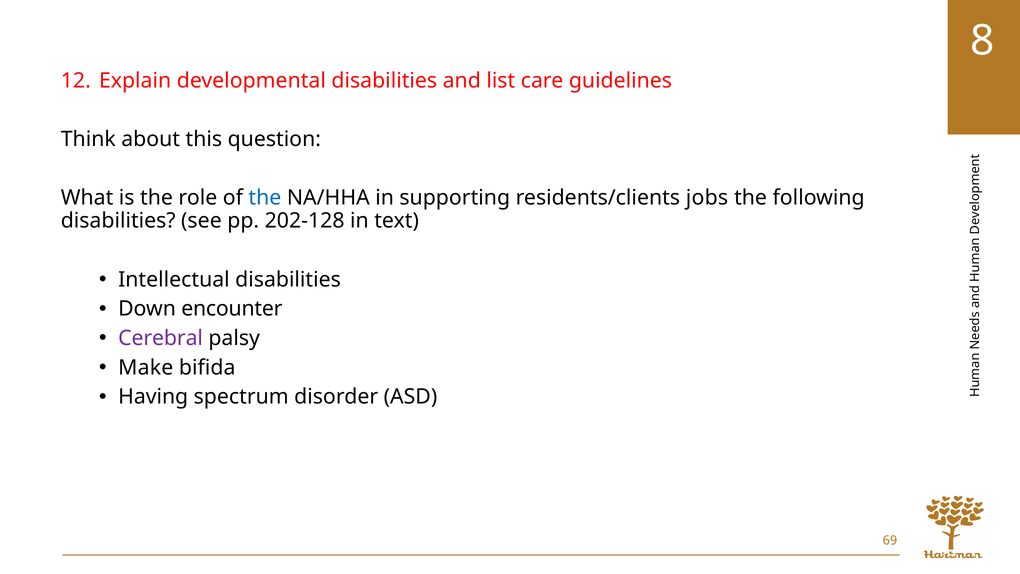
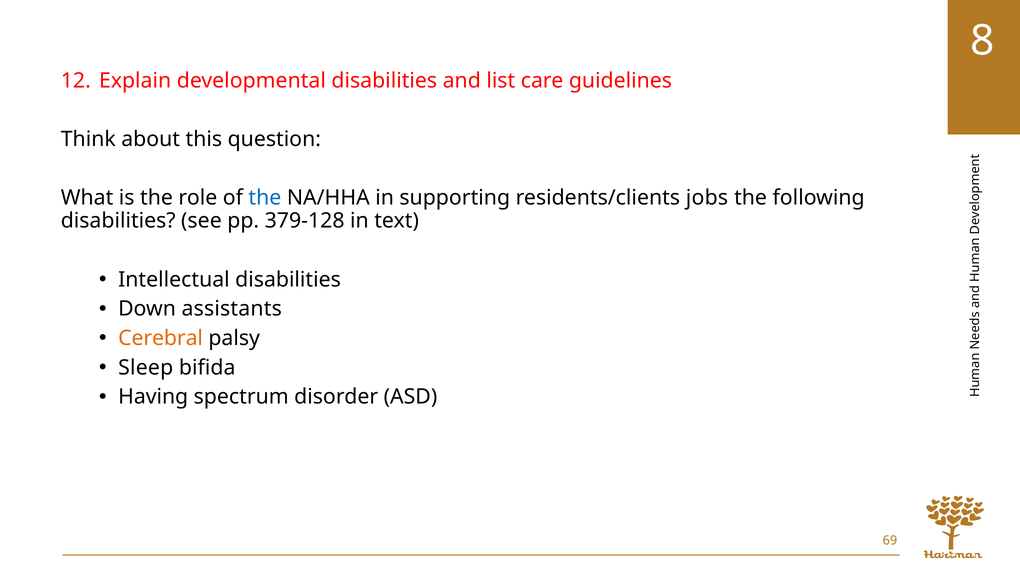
202-128: 202-128 -> 379-128
encounter: encounter -> assistants
Cerebral colour: purple -> orange
Make: Make -> Sleep
